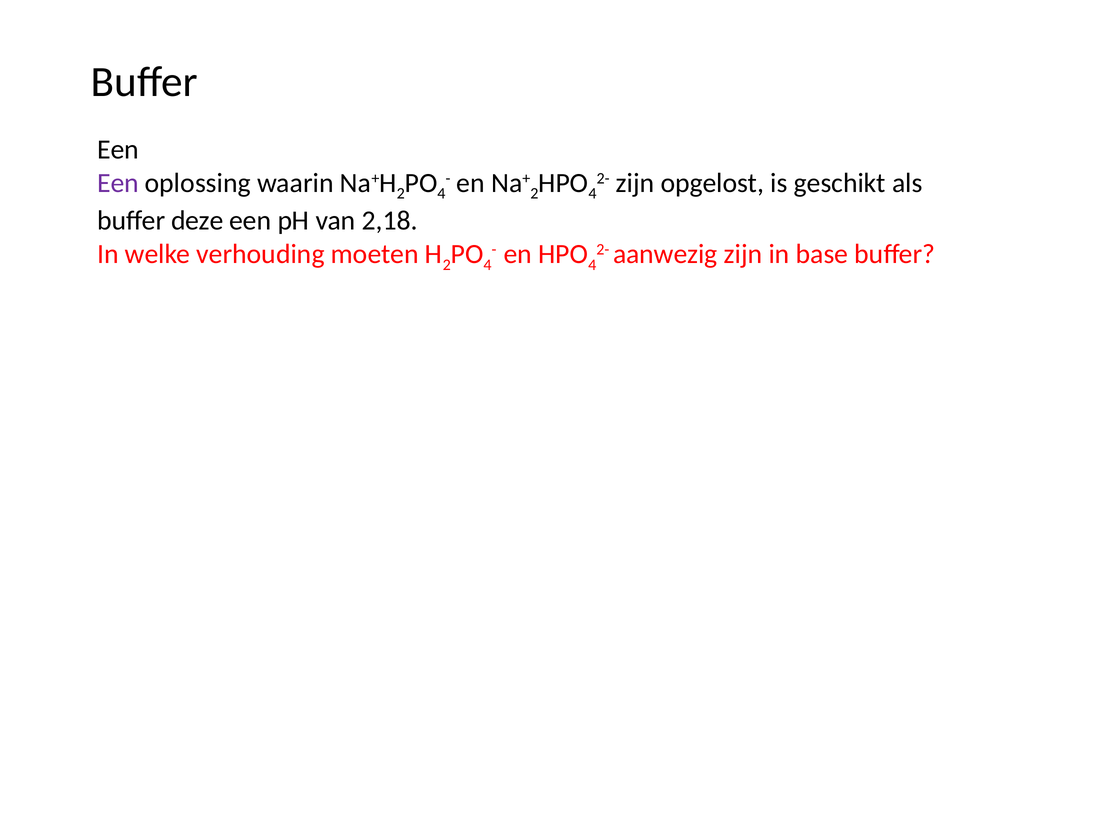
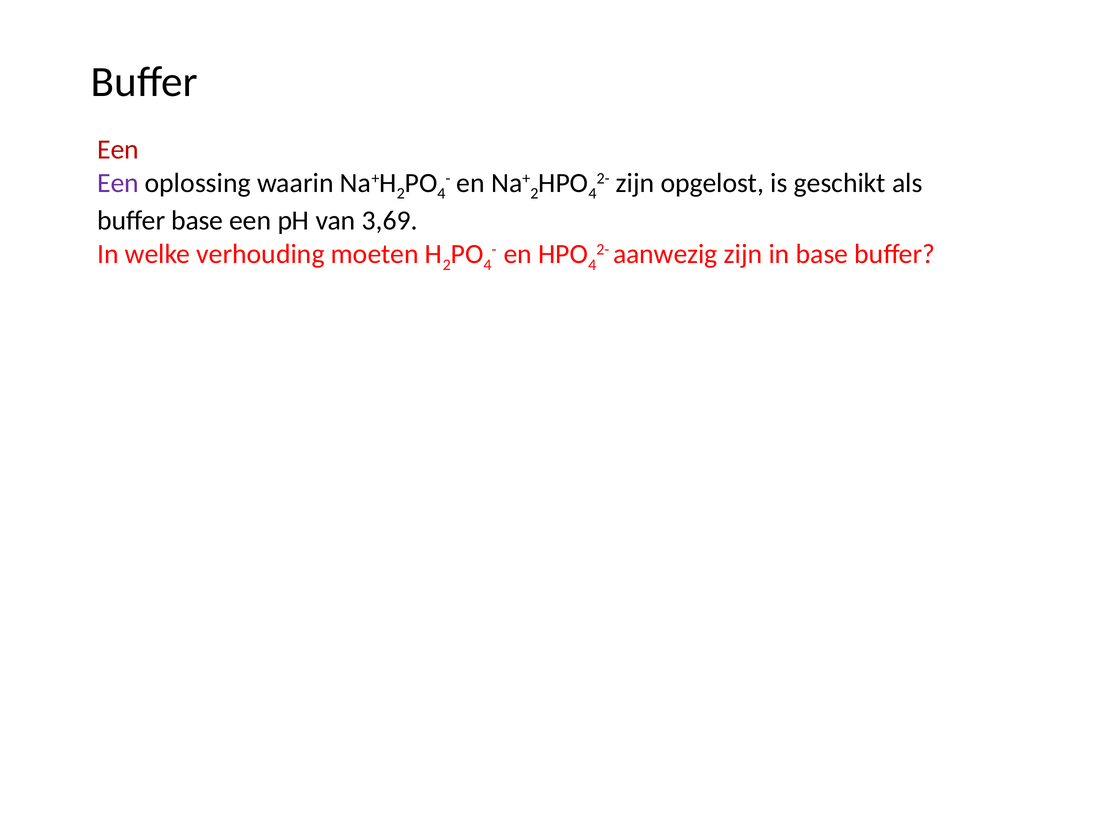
Een at (118, 150) colour: black -> red
buffer deze: deze -> base
2,18: 2,18 -> 3,69
